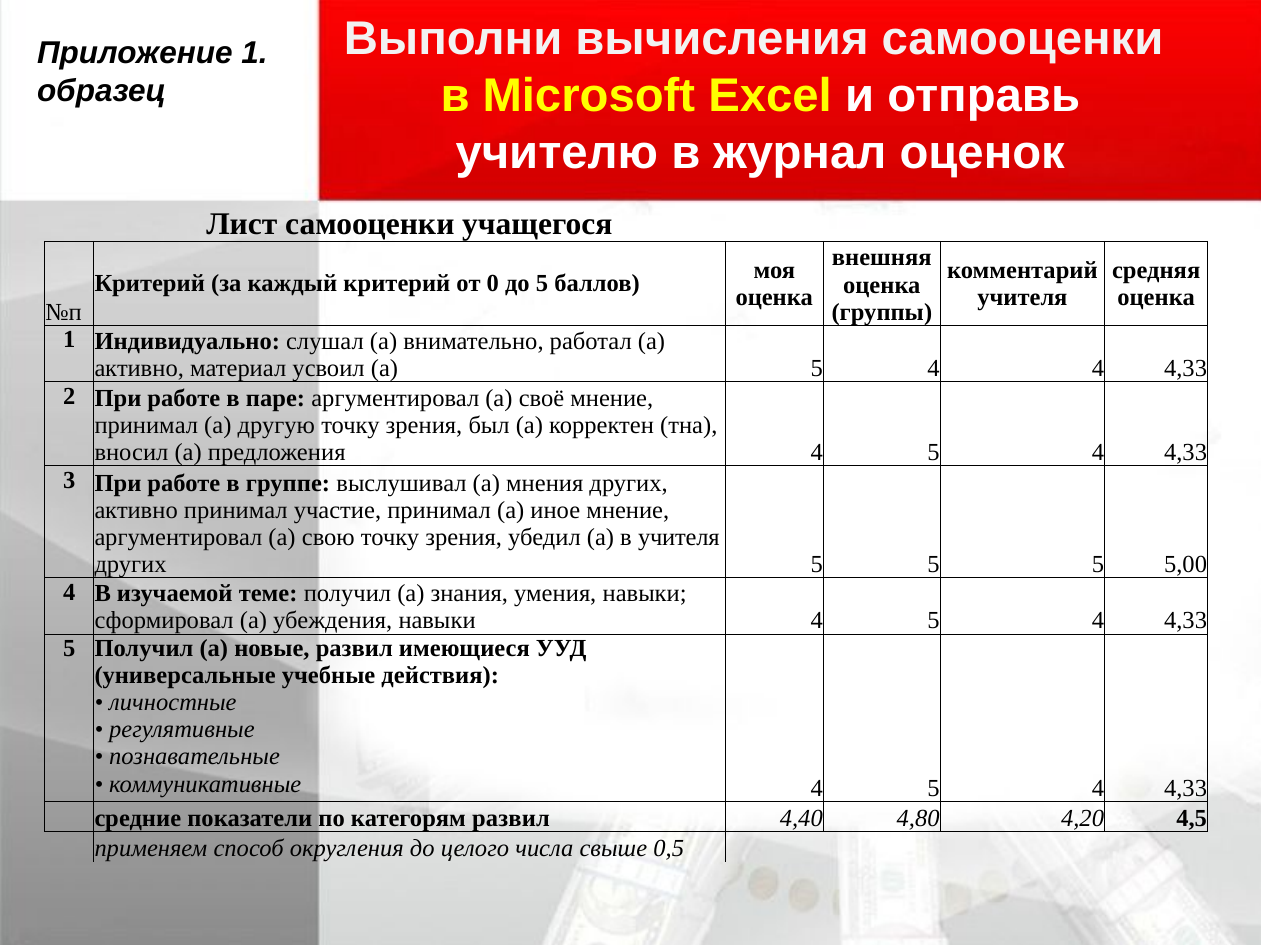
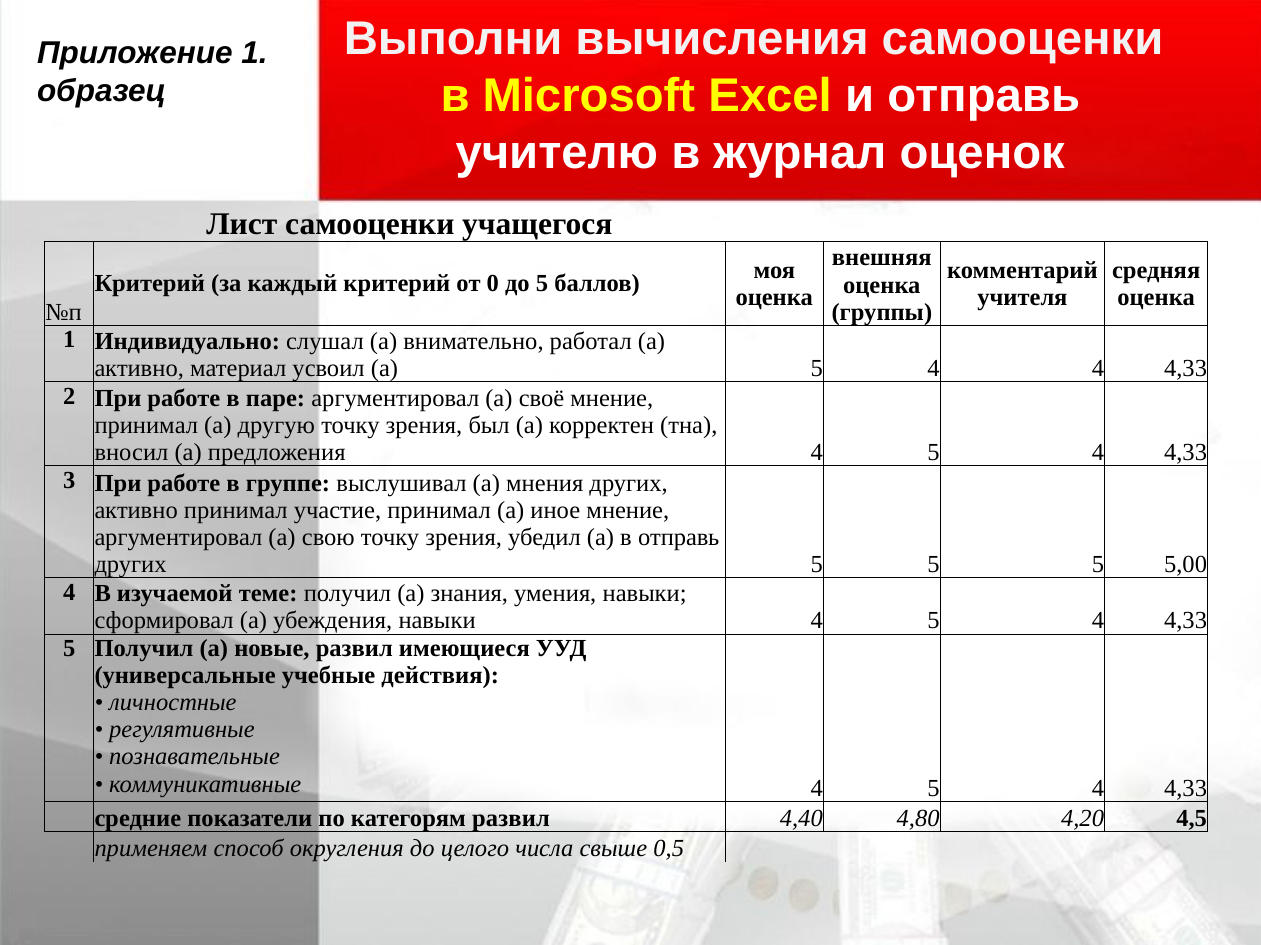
в учителя: учителя -> отправь
